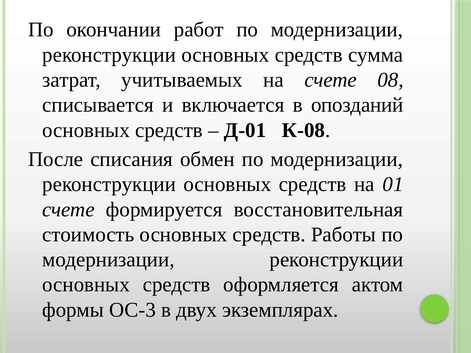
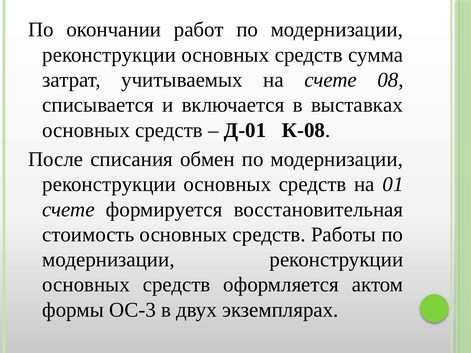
опозданий: опозданий -> выставках
